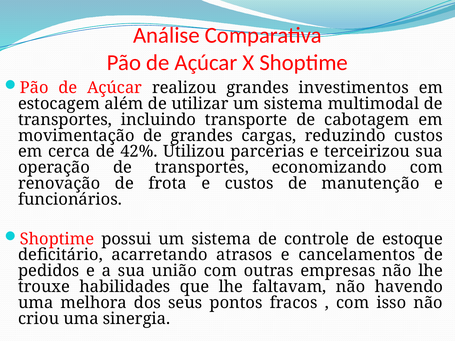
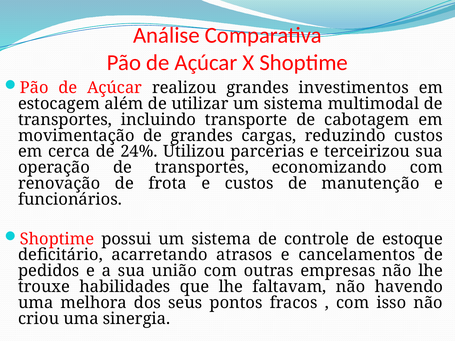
42%: 42% -> 24%
